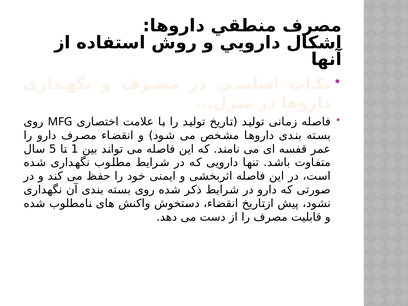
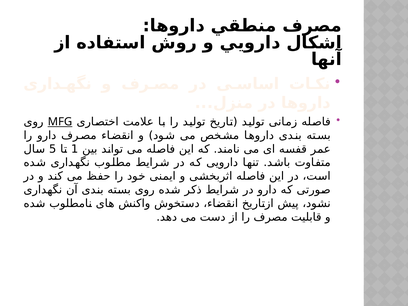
MFG underline: none -> present
